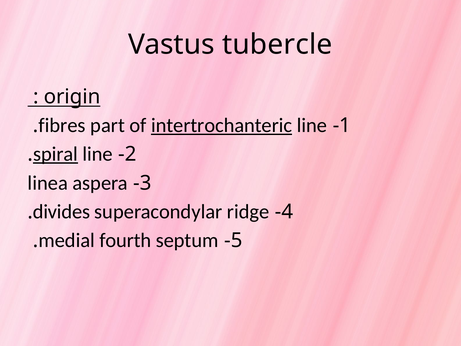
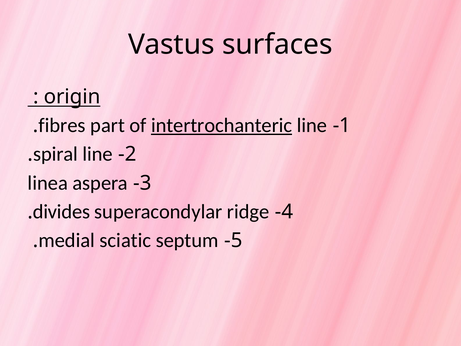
tubercle: tubercle -> surfaces
spiral underline: present -> none
fourth: fourth -> sciatic
